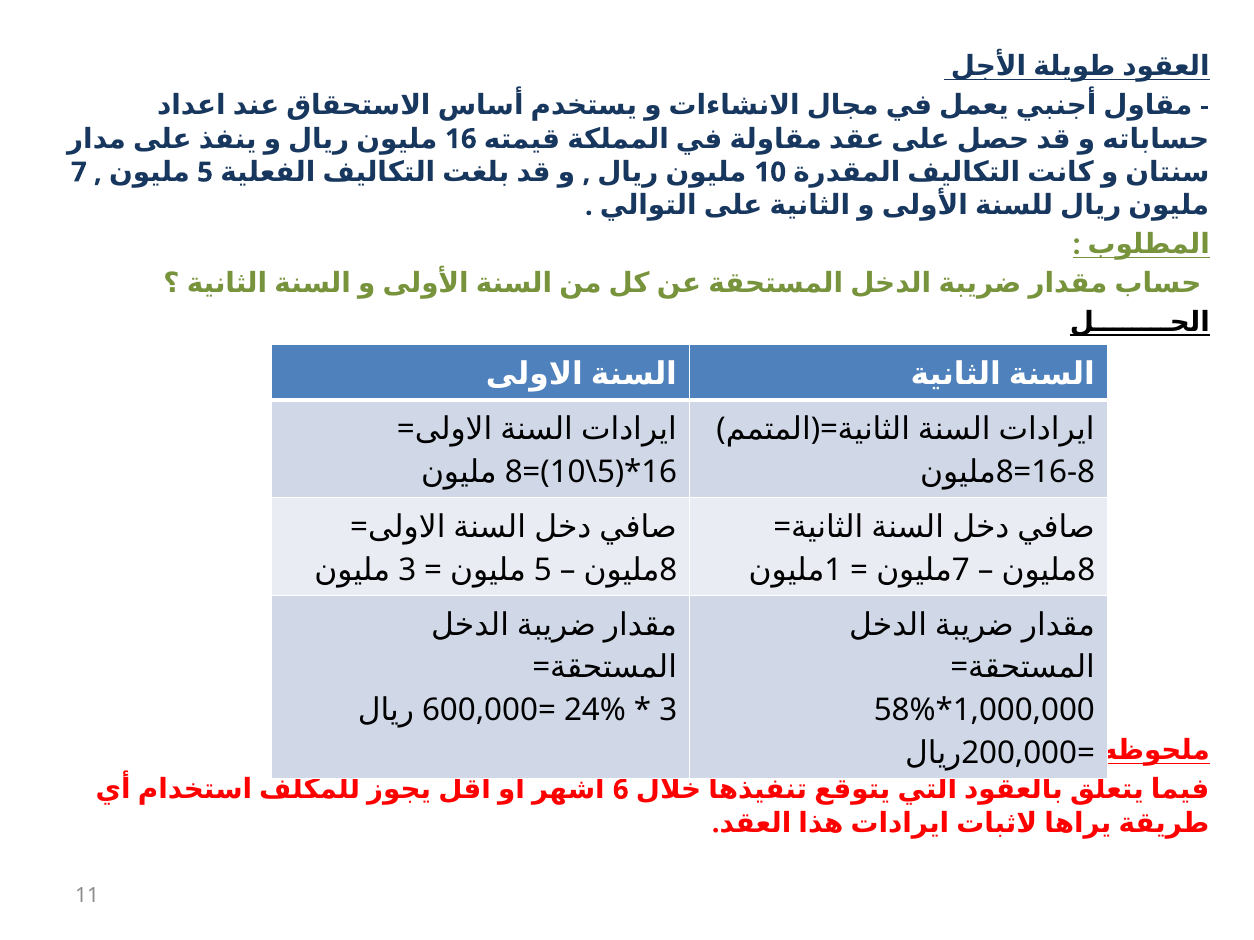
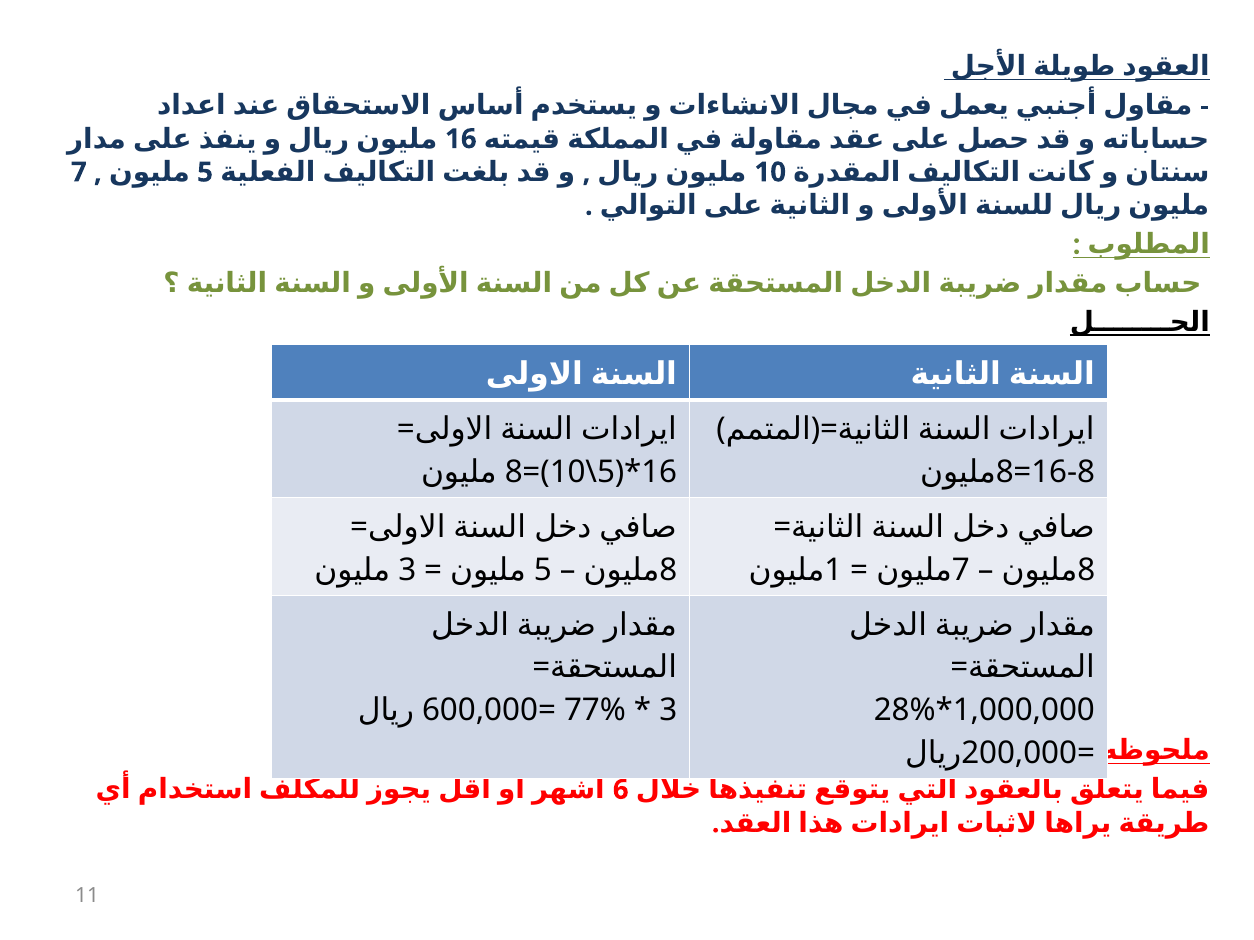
24%: 24% -> 77%
58%: 58% -> 28%
